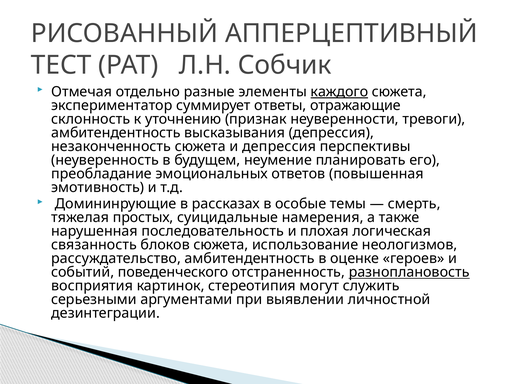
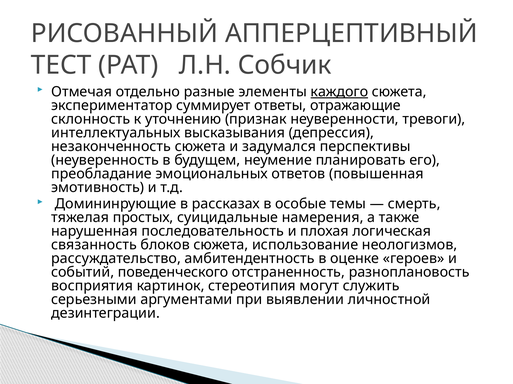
амбитендентность at (116, 133): амбитендентность -> интеллектуальных
и депрессия: депрессия -> задумался
разноплановость underline: present -> none
